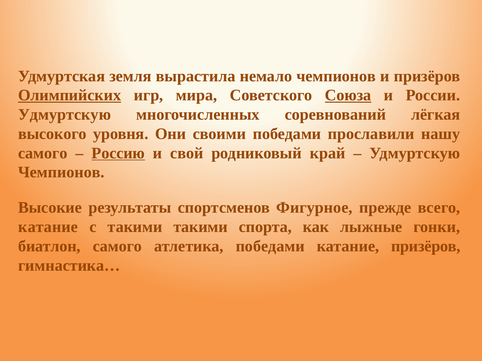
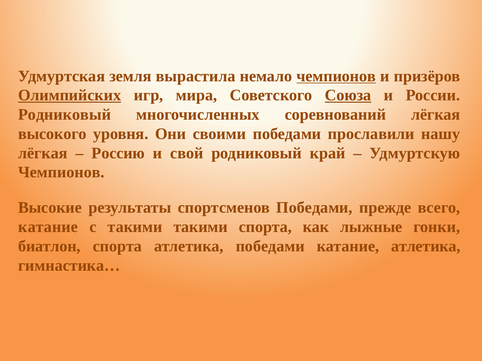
чемпионов at (336, 76) underline: none -> present
Удмуртскую at (64, 115): Удмуртскую -> Родниковый
самого at (43, 153): самого -> лёгкая
Россию underline: present -> none
спортсменов Фигурное: Фигурное -> Победами
биатлон самого: самого -> спорта
катание призёров: призёров -> атлетика
